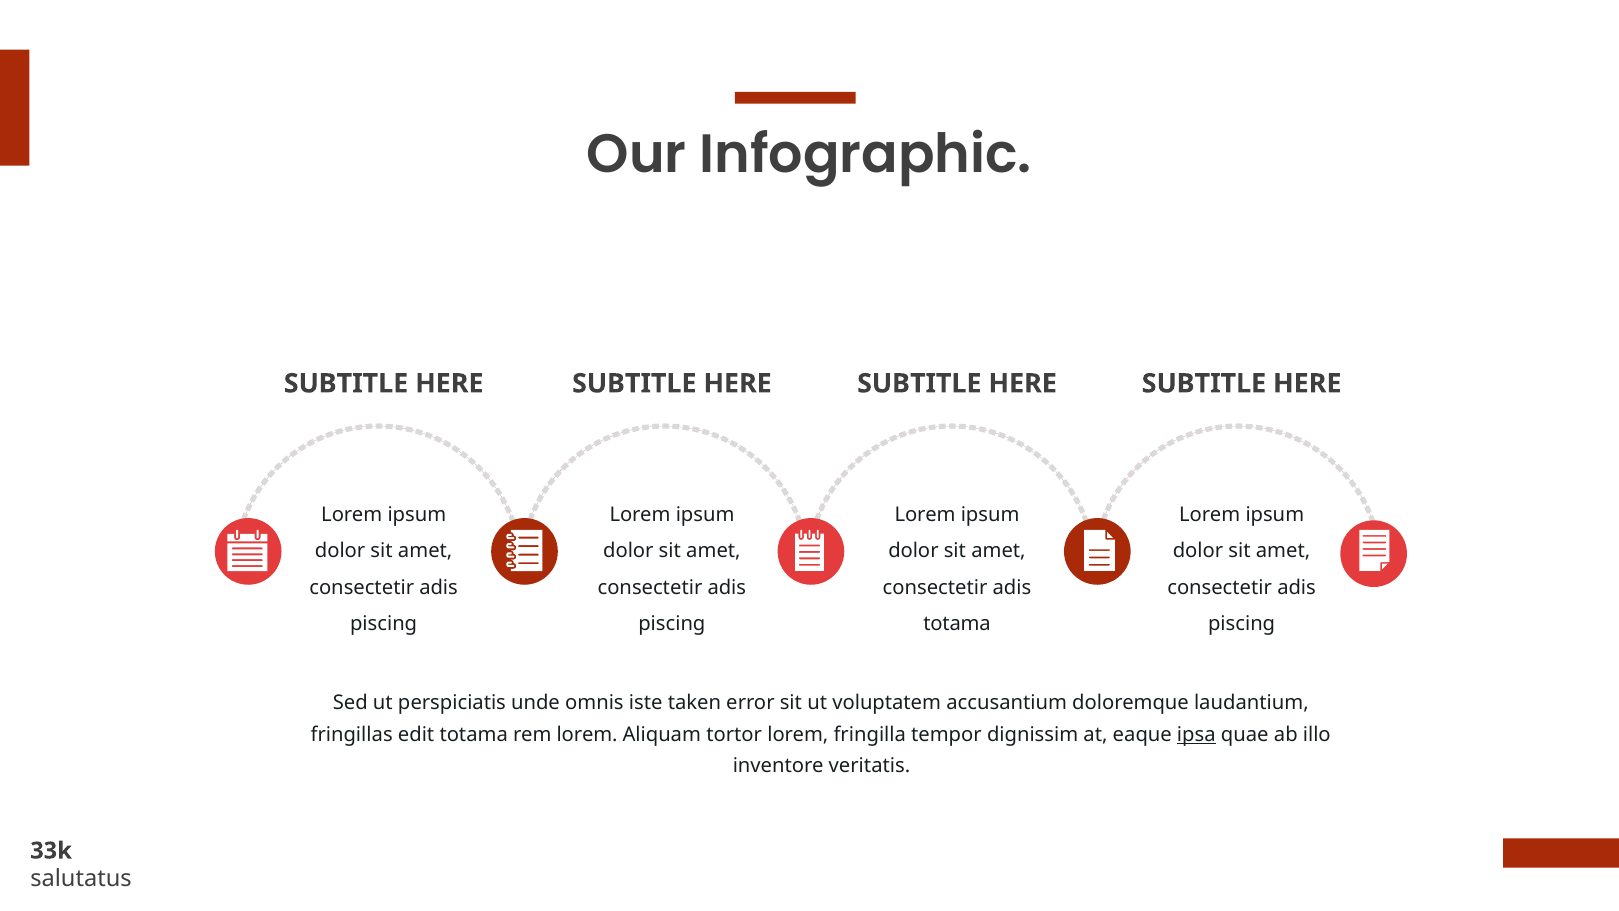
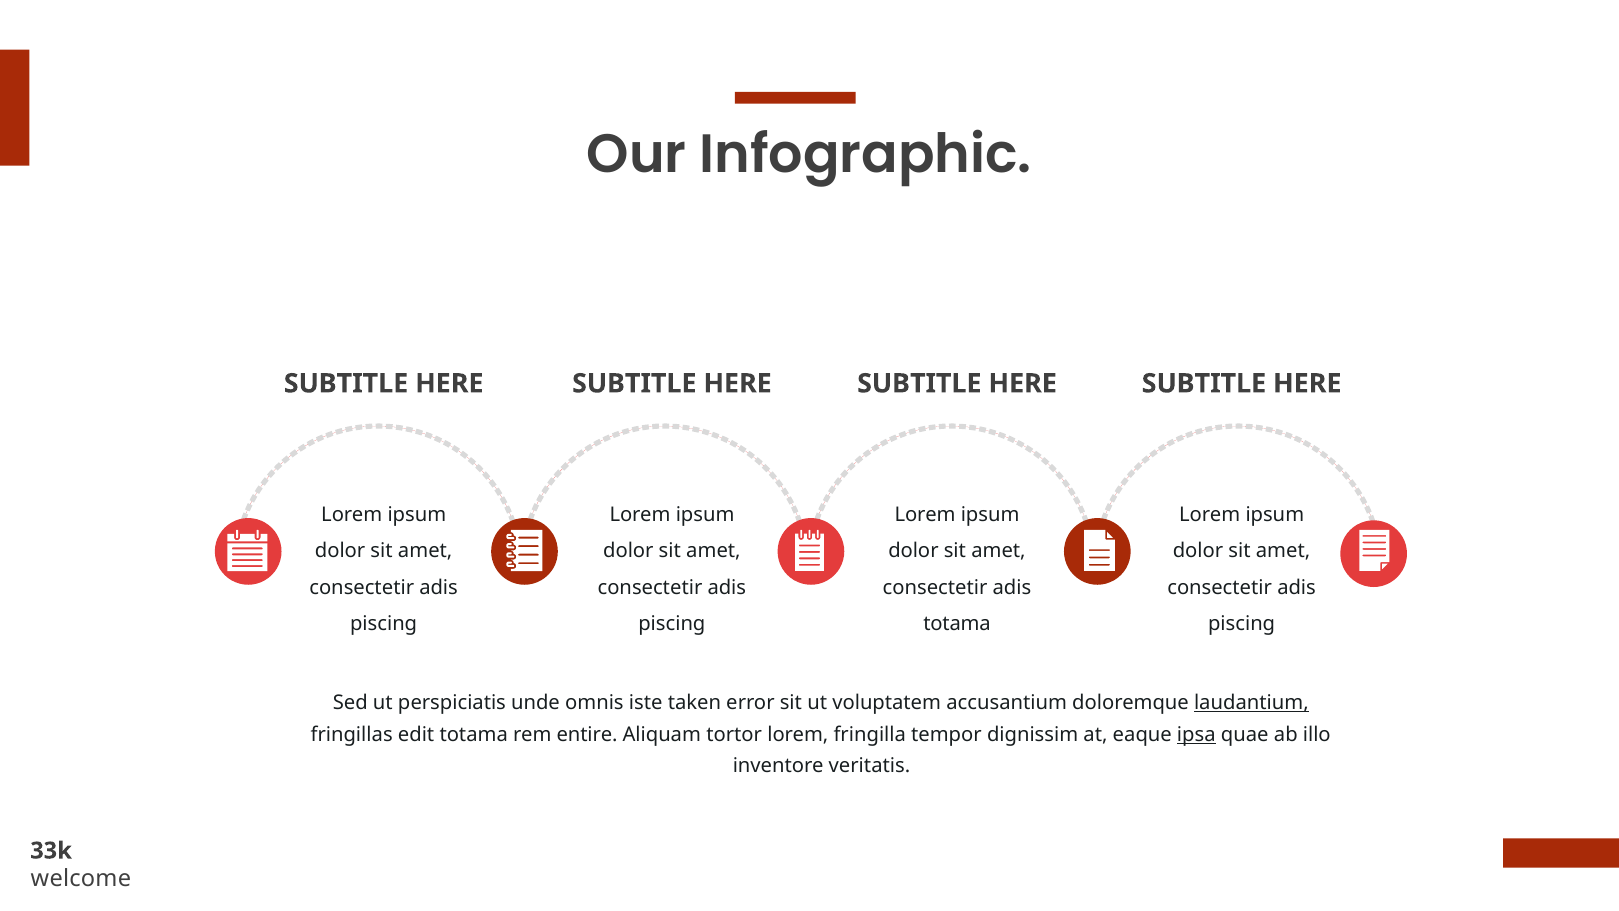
laudantium underline: none -> present
rem lorem: lorem -> entire
salutatus: salutatus -> welcome
